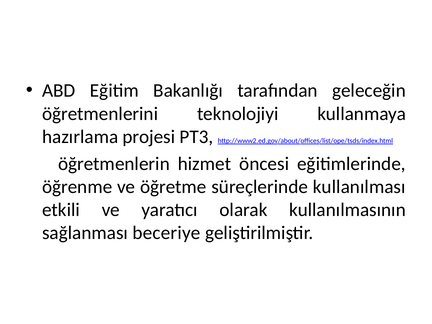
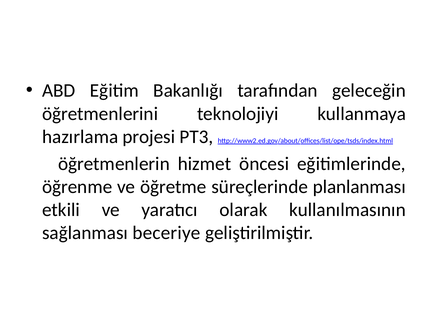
kullanılması: kullanılması -> planlanması
